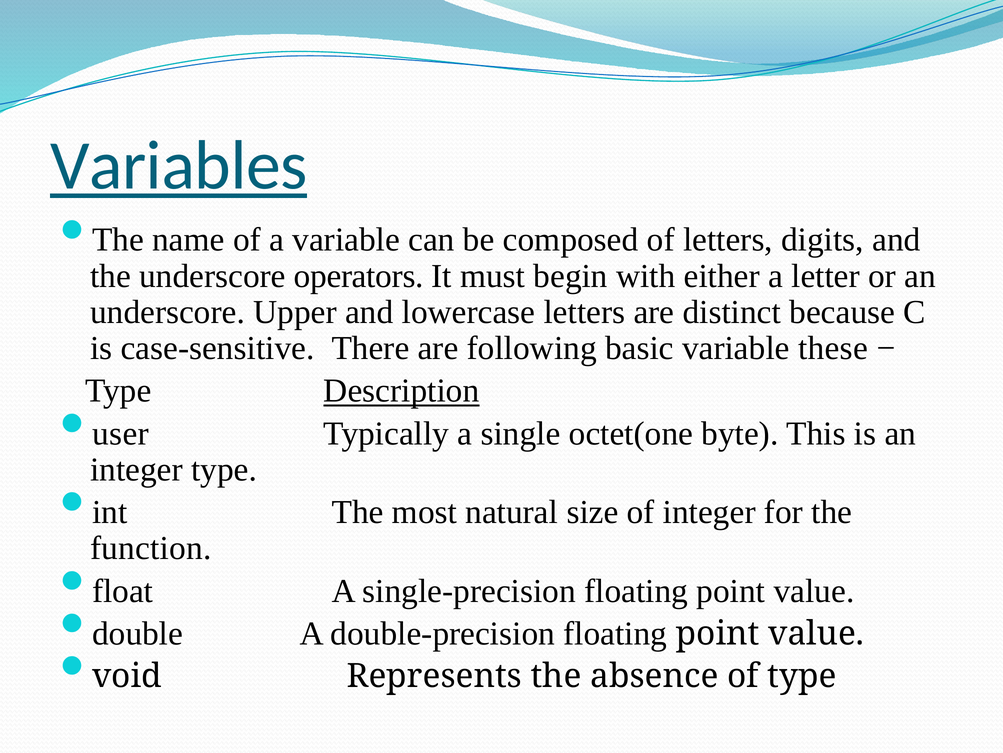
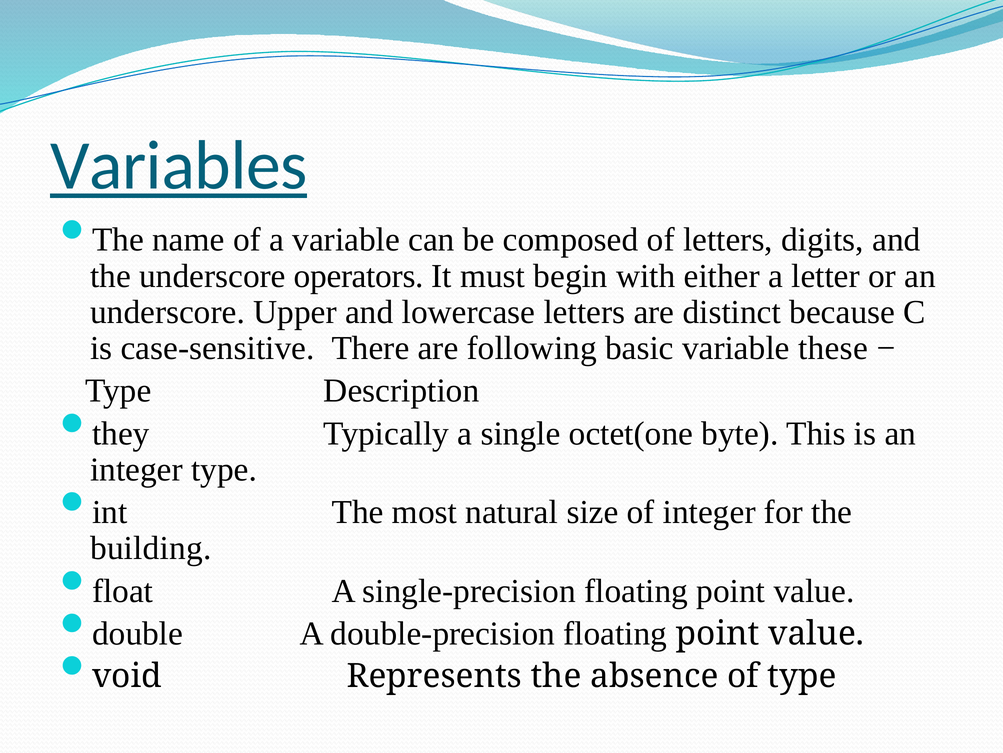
Description underline: present -> none
user: user -> they
function: function -> building
